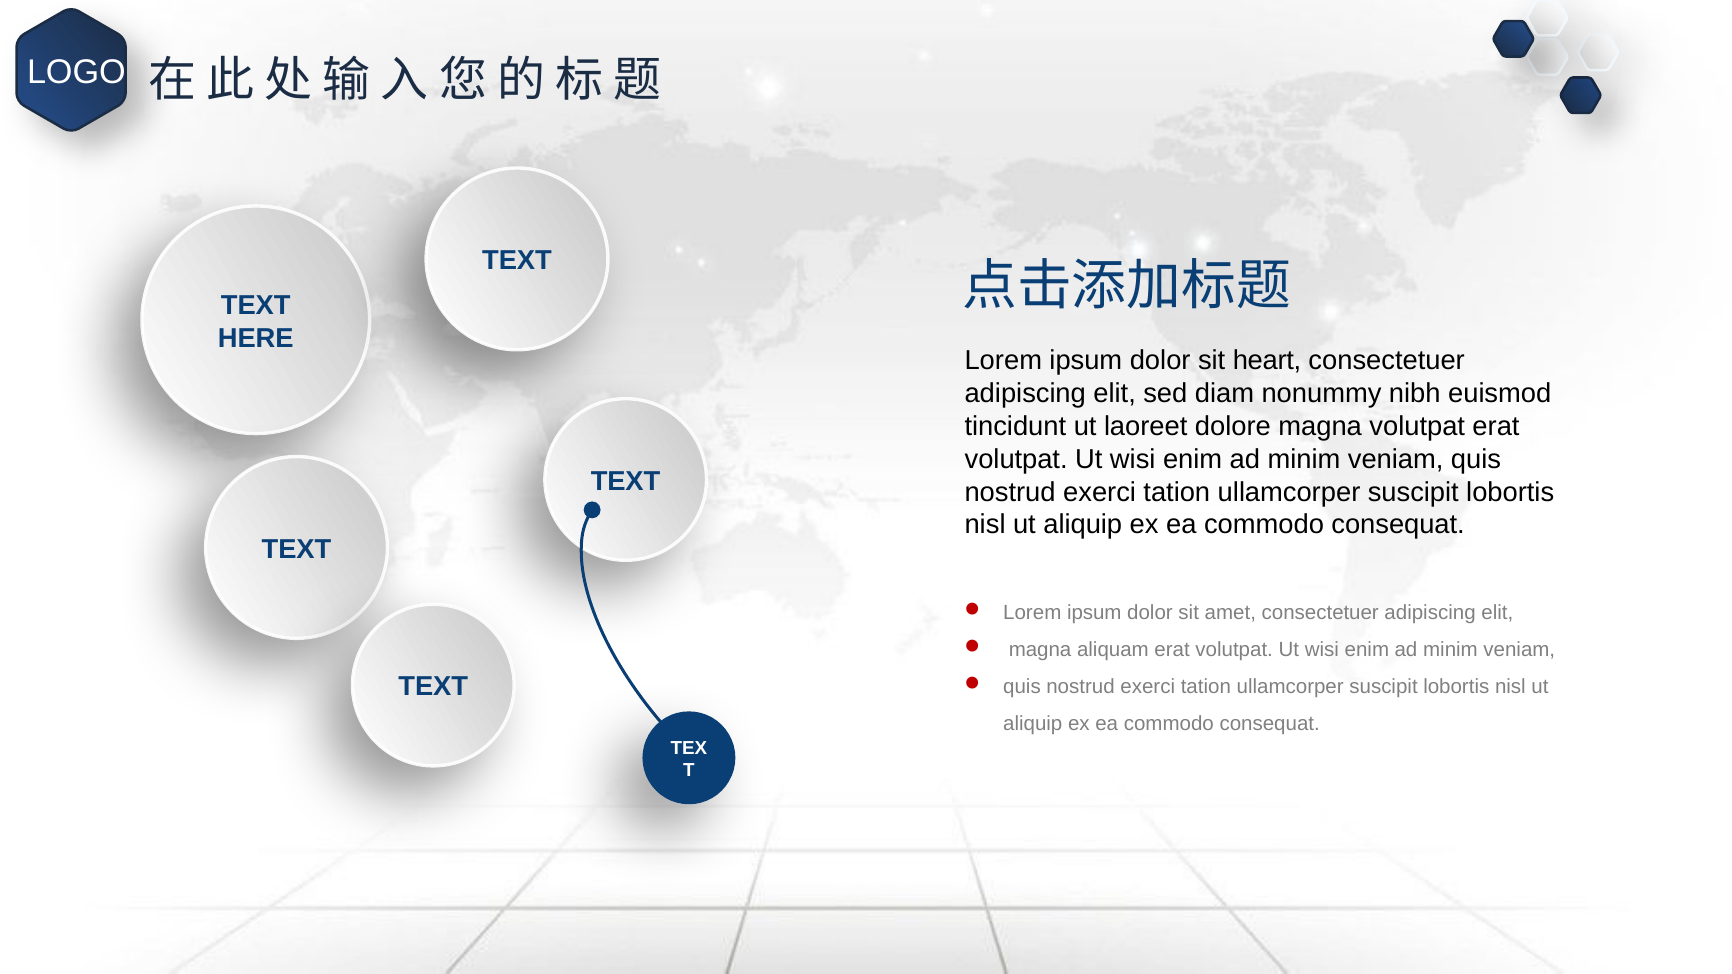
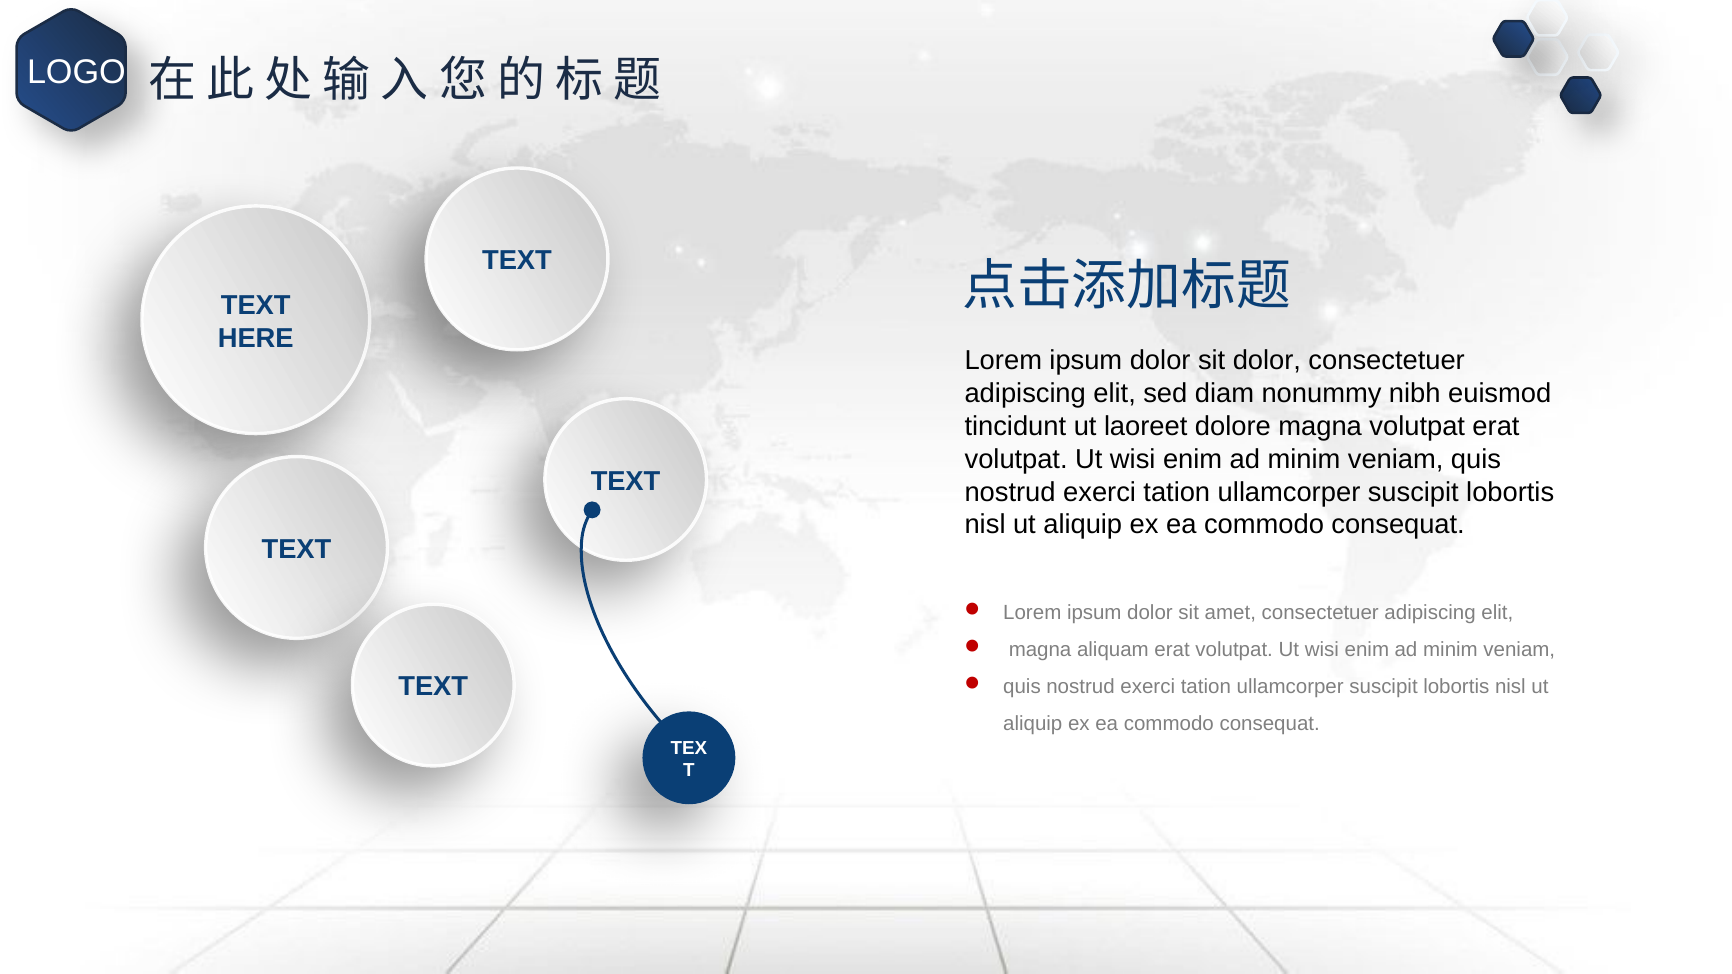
sit heart: heart -> dolor
